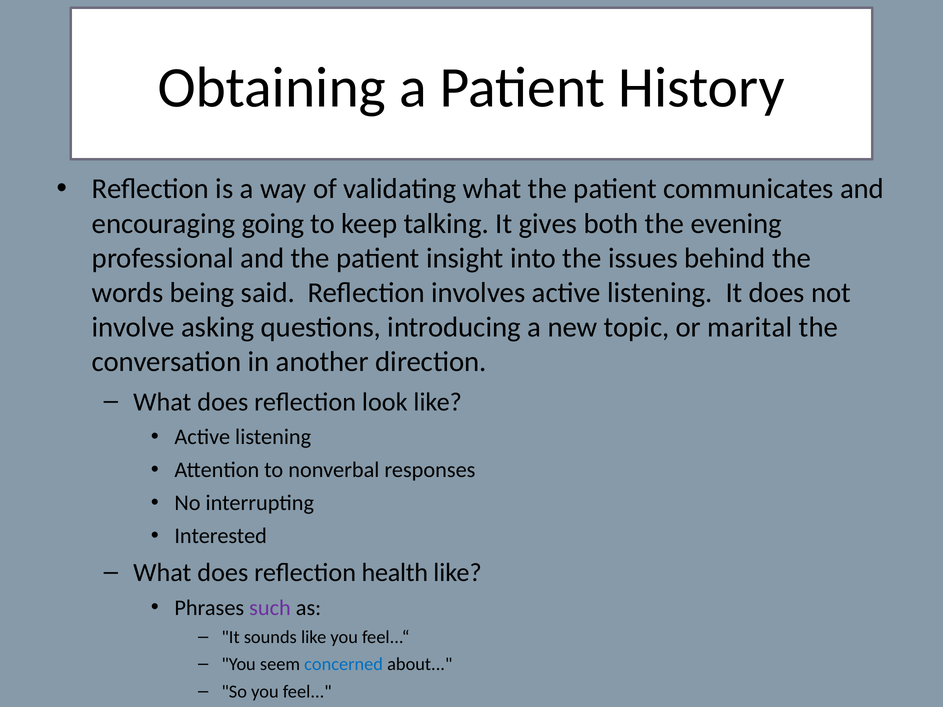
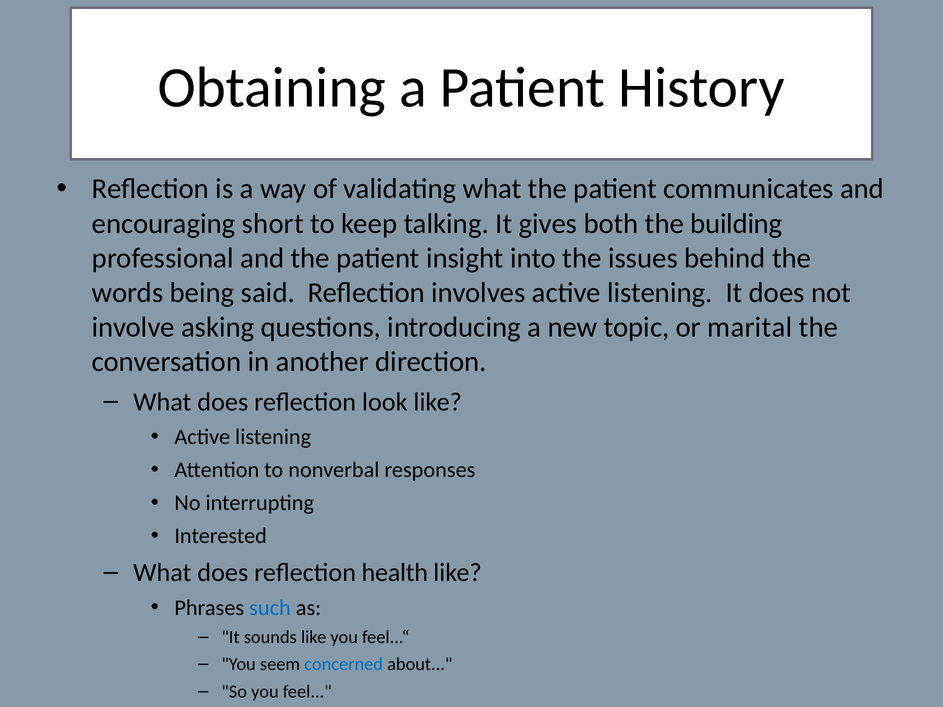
going: going -> short
evening: evening -> building
such colour: purple -> blue
